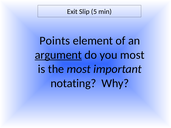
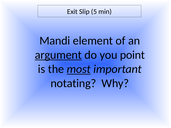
Points: Points -> Mandi
you most: most -> point
most at (79, 69) underline: none -> present
